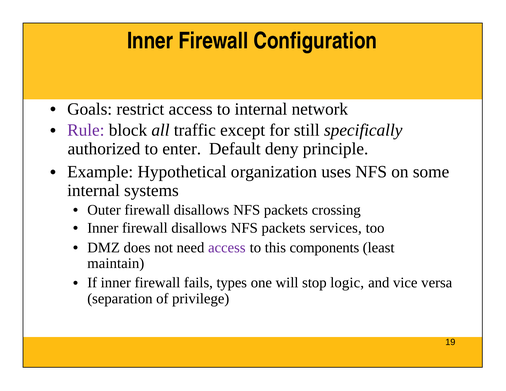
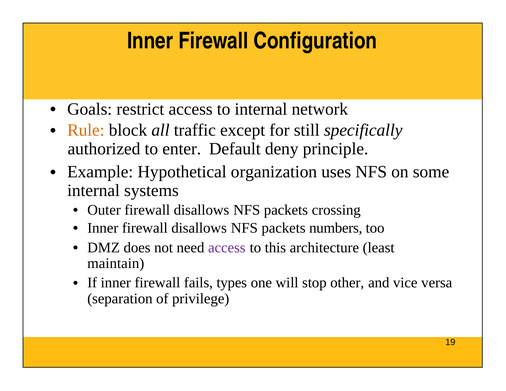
Rule colour: purple -> orange
services: services -> numbers
components: components -> architecture
logic: logic -> other
